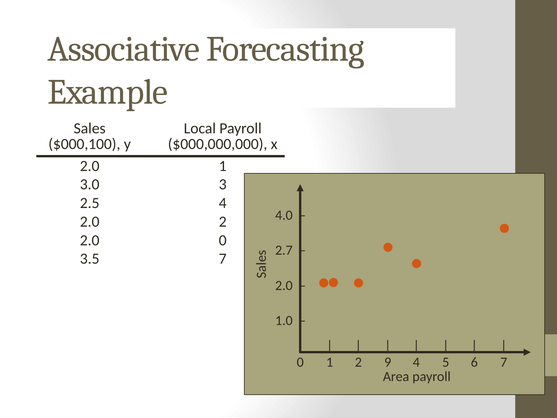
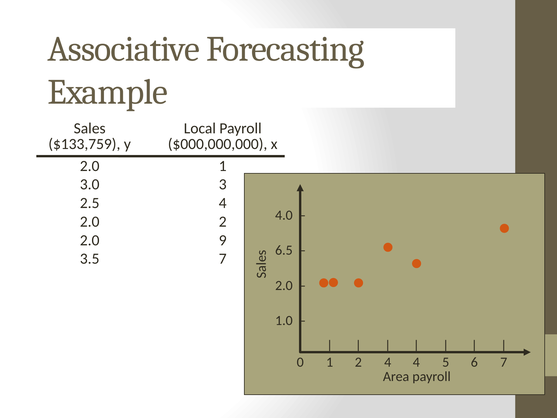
$000,100: $000,100 -> $133,759
2.0 0: 0 -> 9
2.7: 2.7 -> 6.5
2 9: 9 -> 4
